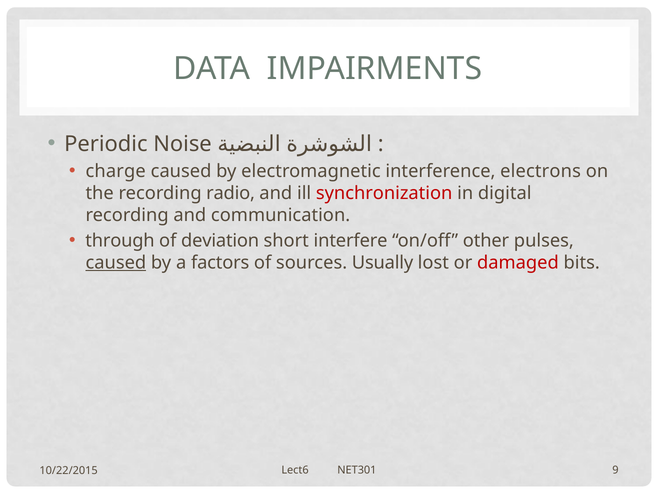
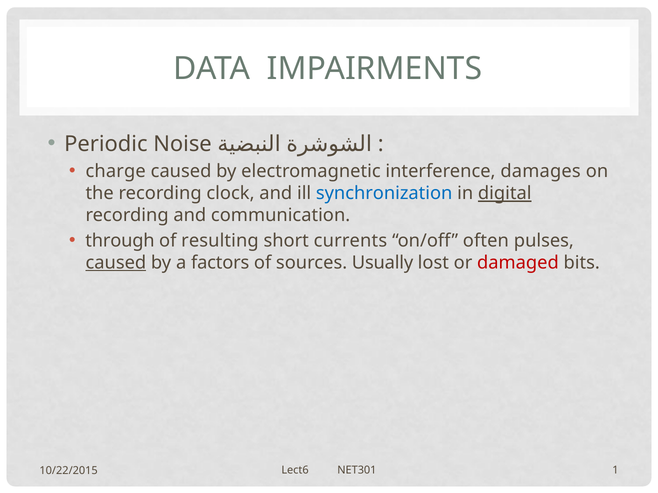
electrons: electrons -> damages
radio: radio -> clock
synchronization colour: red -> blue
digital underline: none -> present
deviation: deviation -> resulting
interfere: interfere -> currents
other: other -> often
9: 9 -> 1
